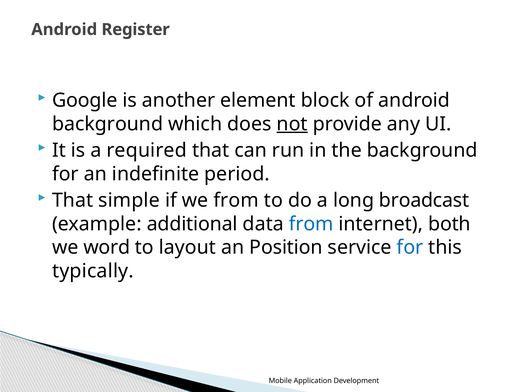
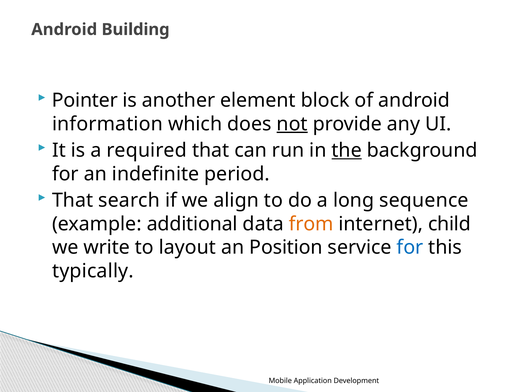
Register: Register -> Building
Google: Google -> Pointer
background at (108, 124): background -> information
the underline: none -> present
simple: simple -> search
we from: from -> align
broadcast: broadcast -> sequence
from at (311, 224) colour: blue -> orange
both: both -> child
word: word -> write
